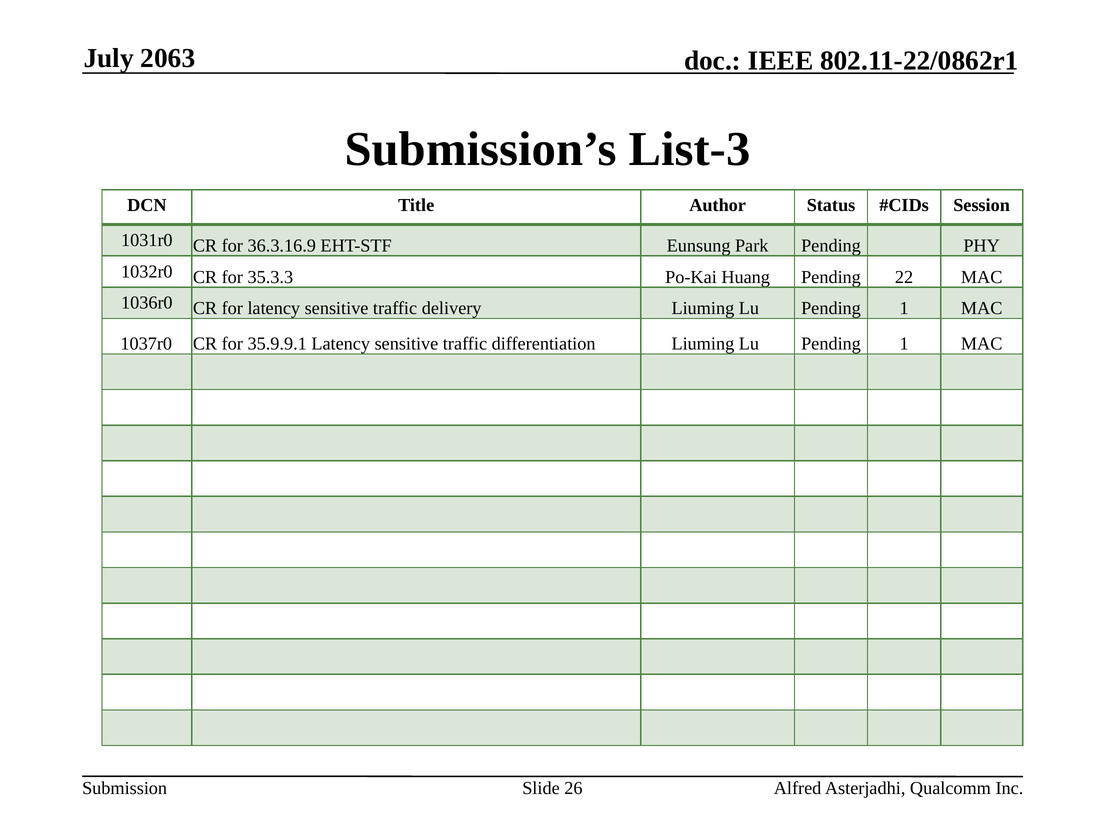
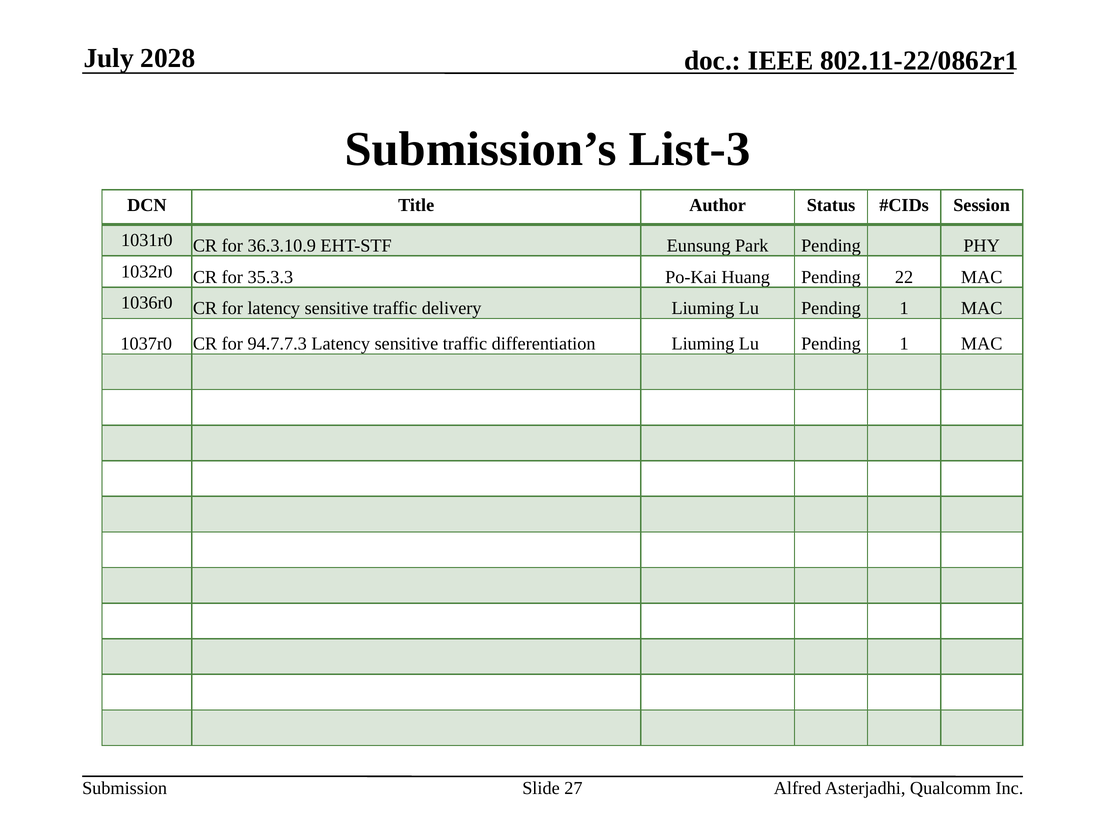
2063: 2063 -> 2028
36.3.16.9: 36.3.16.9 -> 36.3.10.9
35.9.9.1: 35.9.9.1 -> 94.7.7.3
26: 26 -> 27
